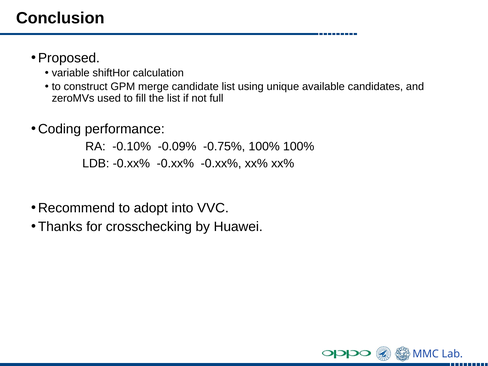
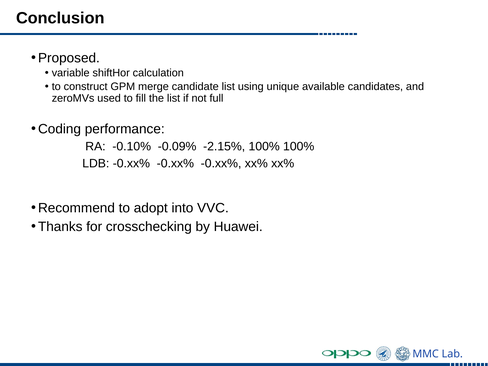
-0.75%: -0.75% -> -2.15%
